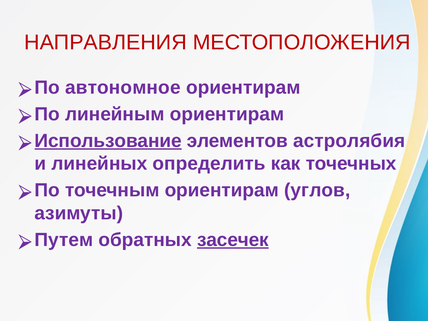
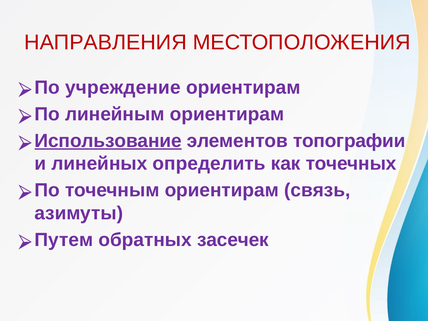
автономное: автономное -> учреждение
астролябия: астролябия -> топографии
углов: углов -> связь
засечек underline: present -> none
